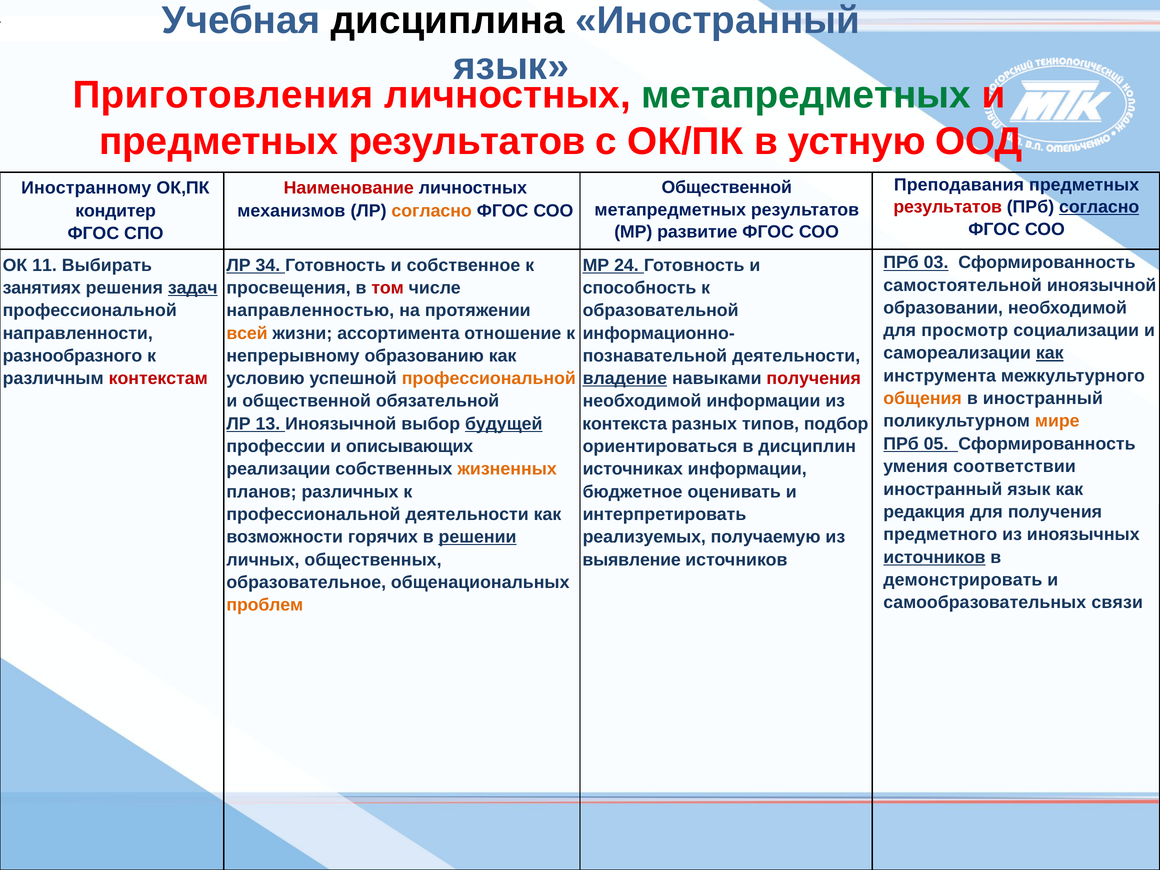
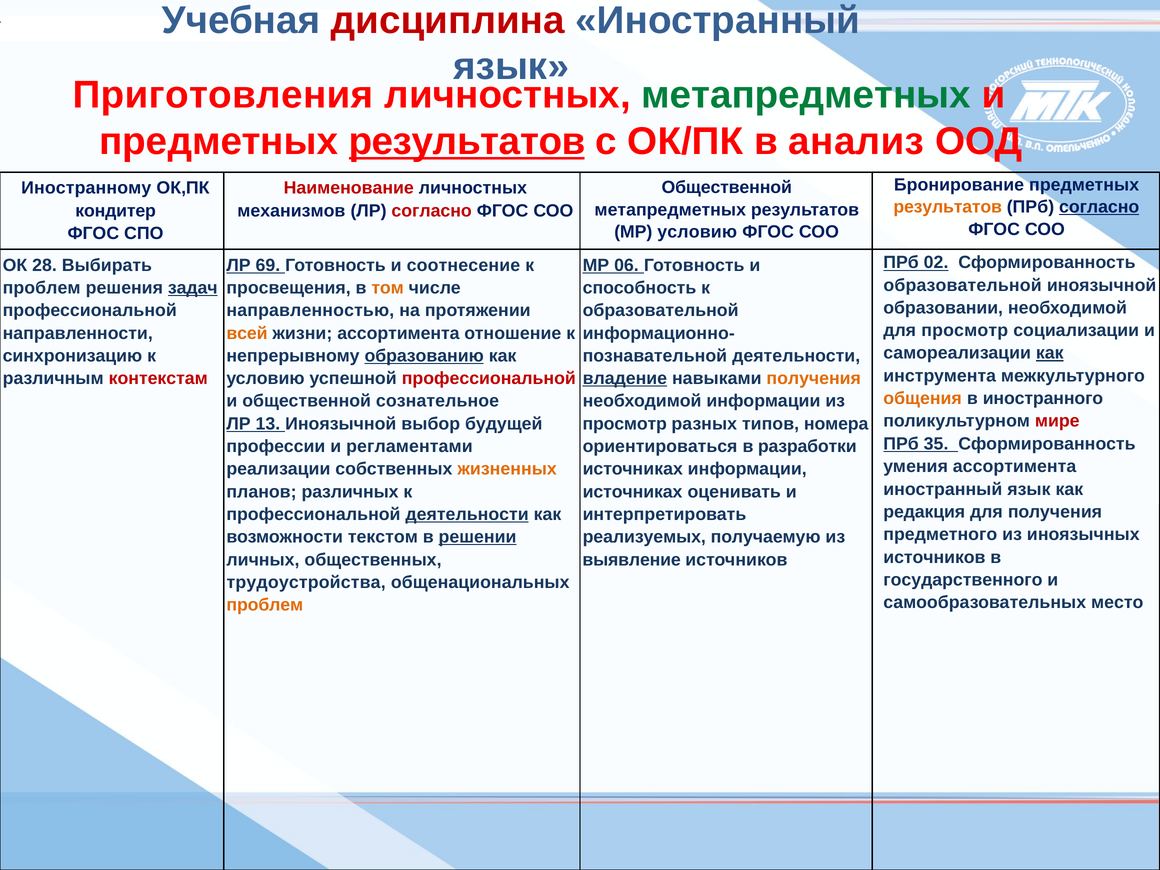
дисциплина colour: black -> red
результатов at (467, 142) underline: none -> present
устную: устную -> анализ
Преподавания: Преподавания -> Бронирование
результатов at (948, 207) colour: red -> orange
согласно at (432, 211) colour: orange -> red
МР развитие: развитие -> условию
03: 03 -> 02
11: 11 -> 28
34: 34 -> 69
собственное: собственное -> соотнесение
24: 24 -> 06
самостоятельной at (963, 285): самостоятельной -> образовательной
занятиях at (42, 288): занятиях -> проблем
том colour: red -> orange
разнообразного: разнообразного -> синхронизацию
образованию underline: none -> present
профессиональной at (489, 378) colour: orange -> red
получения at (814, 378) colour: red -> orange
в иностранный: иностранный -> иностранного
обязательной: обязательной -> сознательное
мире colour: orange -> red
будущей underline: present -> none
контекста at (625, 424): контекста -> просмотр
подбор: подбор -> номера
05: 05 -> 35
описывающих: описывающих -> регламентами
дисциплин: дисциплин -> разработки
умения соответствии: соответствии -> ассортимента
бюджетное at (633, 492): бюджетное -> источниках
деятельности at (467, 514) underline: none -> present
горячих: горячих -> текстом
источников at (934, 557) underline: present -> none
демонстрировать: демонстрировать -> государственного
образовательное: образовательное -> трудоустройства
связи: связи -> место
